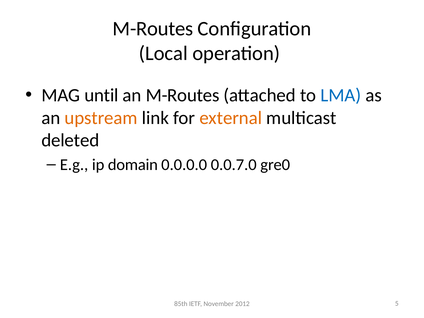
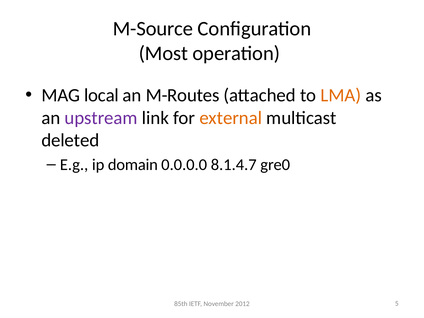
M-Routes at (153, 29): M-Routes -> M-Source
Local: Local -> Most
until: until -> local
LMA colour: blue -> orange
upstream colour: orange -> purple
0.0.7.0: 0.0.7.0 -> 8.1.4.7
